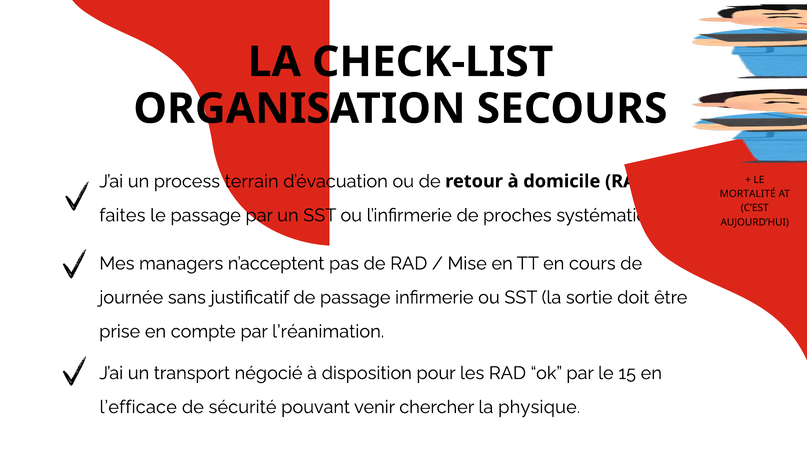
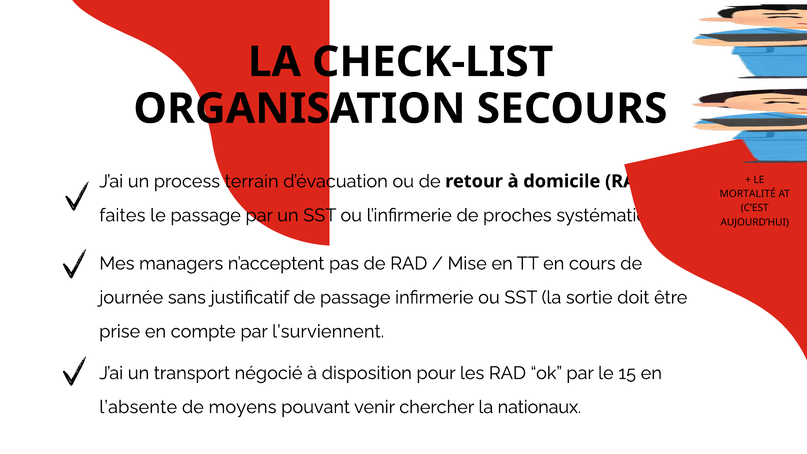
l’réanimation: l’réanimation -> l’surviennent
l’efficace: l’efficace -> l’absente
sécurité: sécurité -> moyens
physique: physique -> nationaux
